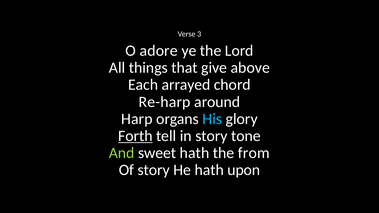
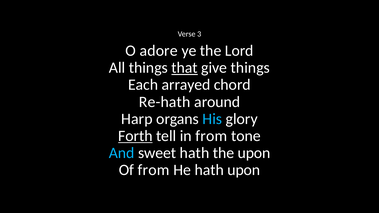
that underline: none -> present
give above: above -> things
Re-harp: Re-harp -> Re-hath
in story: story -> from
And colour: light green -> light blue
the from: from -> upon
Of story: story -> from
